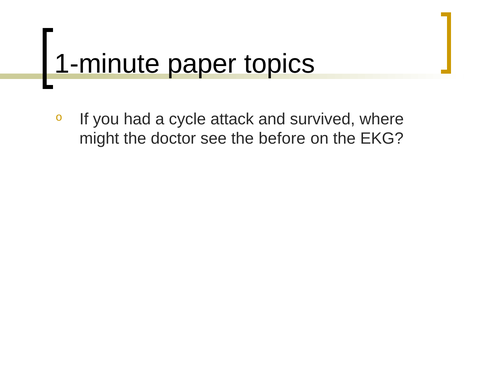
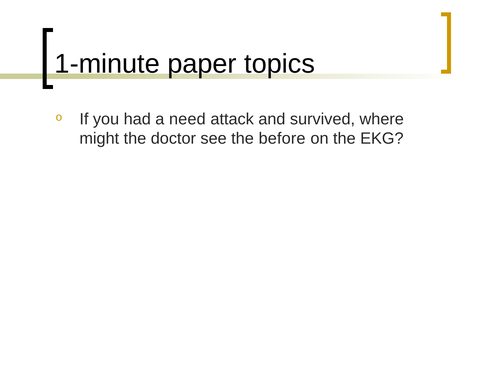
cycle: cycle -> need
